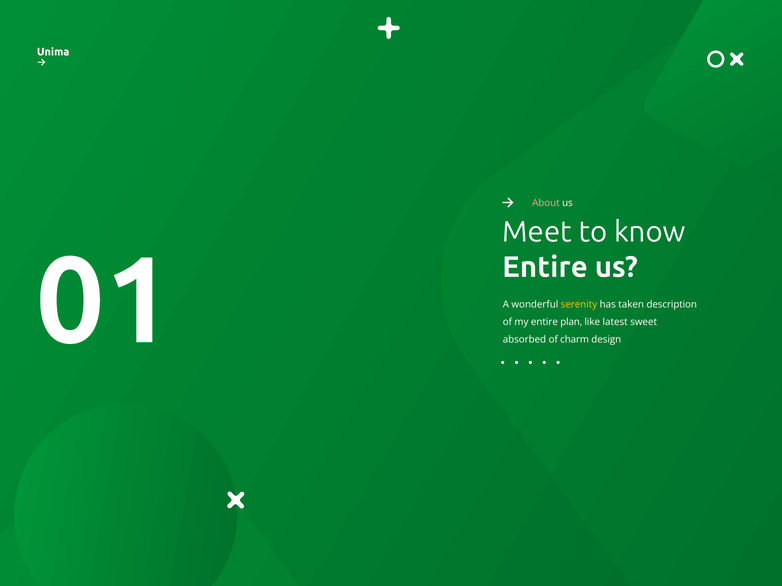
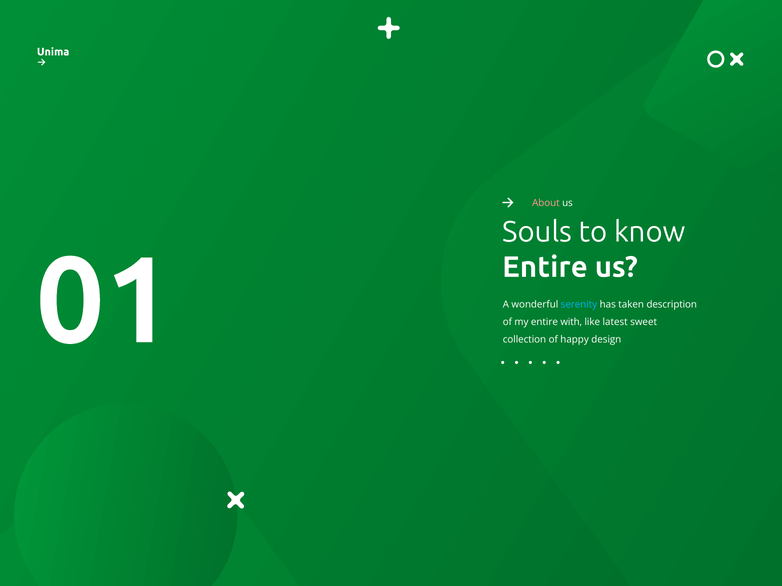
Meet: Meet -> Souls
serenity colour: yellow -> light blue
plan: plan -> with
absorbed: absorbed -> collection
charm: charm -> happy
